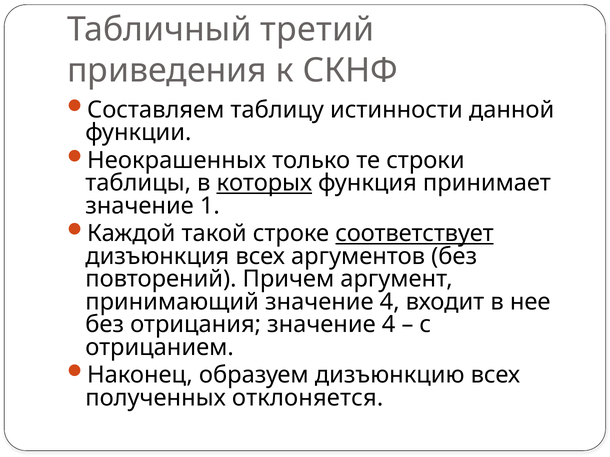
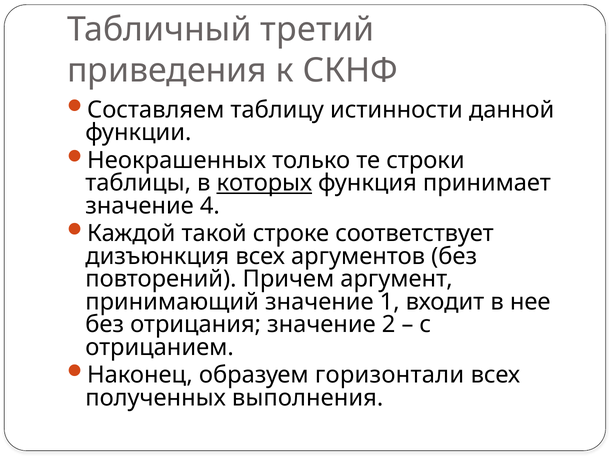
1: 1 -> 4
соответствует underline: present -> none
принимающий значение 4: 4 -> 1
отрицания значение 4: 4 -> 2
дизъюнкцию: дизъюнкцию -> горизонтали
отклоняется: отклоняется -> выполнения
